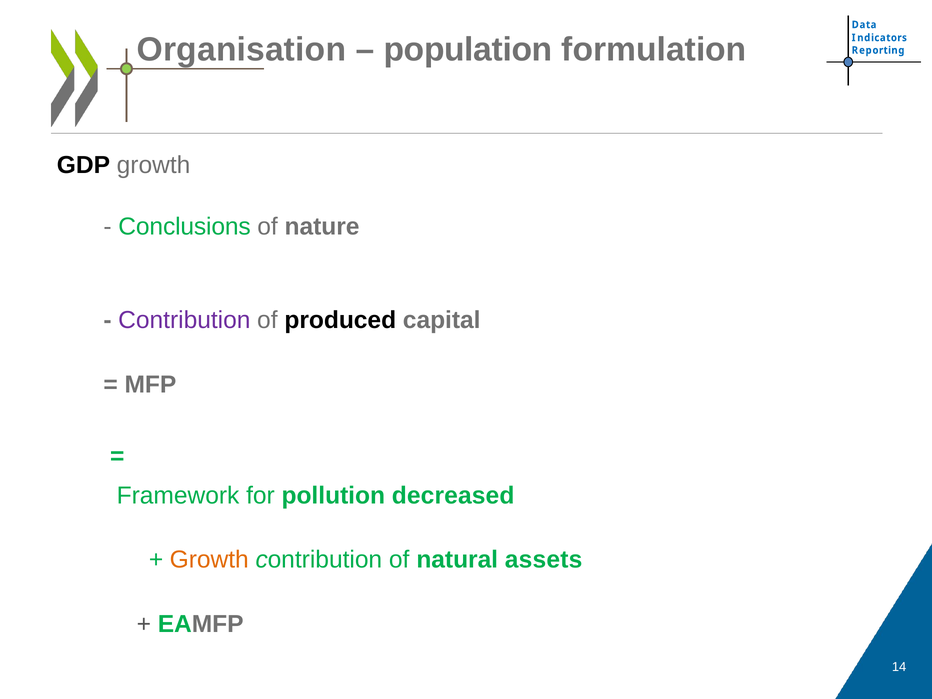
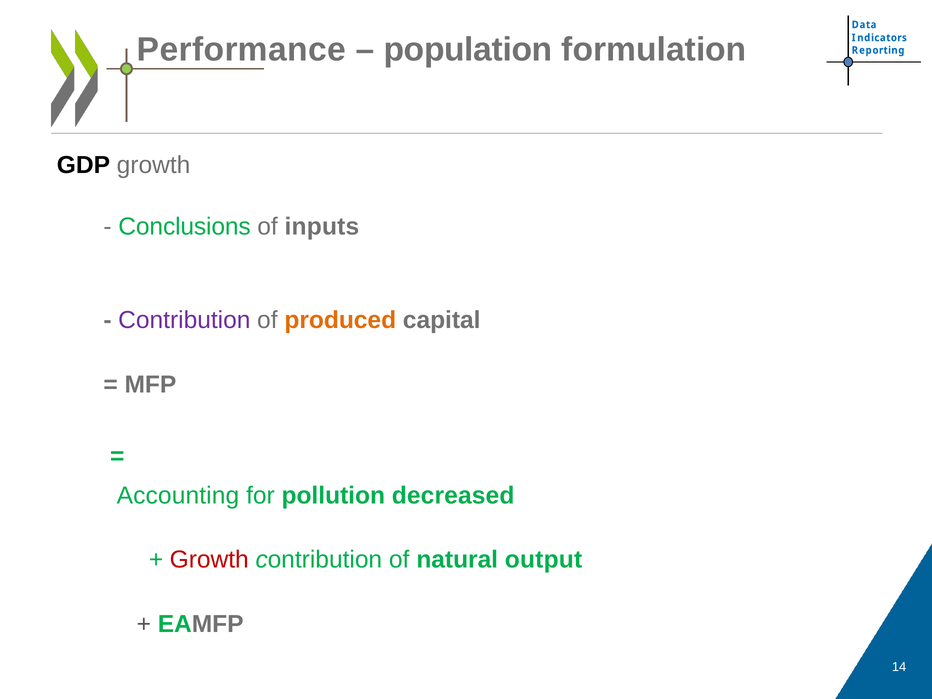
Organisation: Organisation -> Performance
nature: nature -> inputs
produced colour: black -> orange
Framework: Framework -> Accounting
Growth at (209, 560) colour: orange -> red
assets: assets -> output
